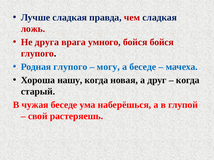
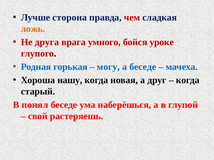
Лучше сладкая: сладкая -> сторона
ложь colour: red -> orange
бойся бойся: бойся -> уроке
Родная глупого: глупого -> горькая
чужая: чужая -> понял
